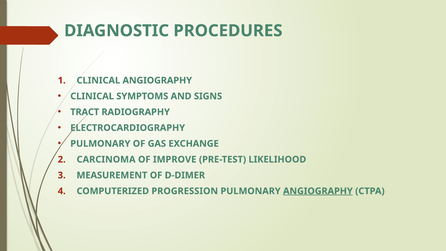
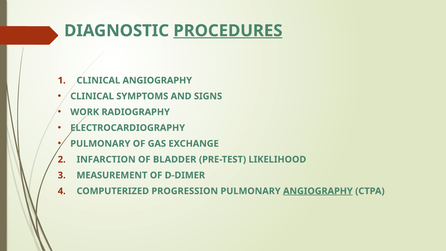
PROCEDURES underline: none -> present
TRACT: TRACT -> WORK
CARCINOMA: CARCINOMA -> INFARCTION
IMPROVE: IMPROVE -> BLADDER
